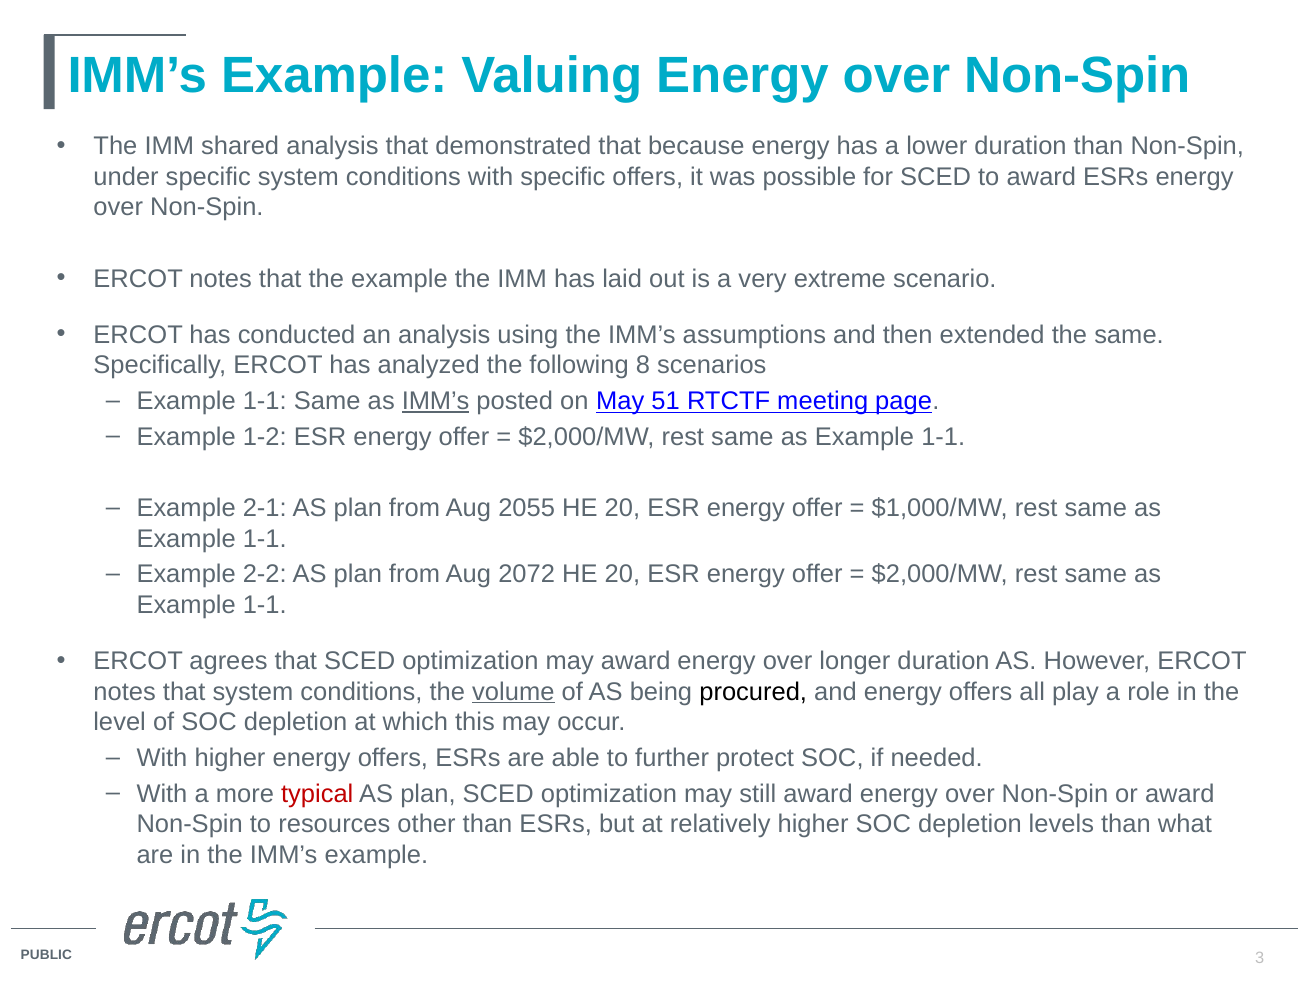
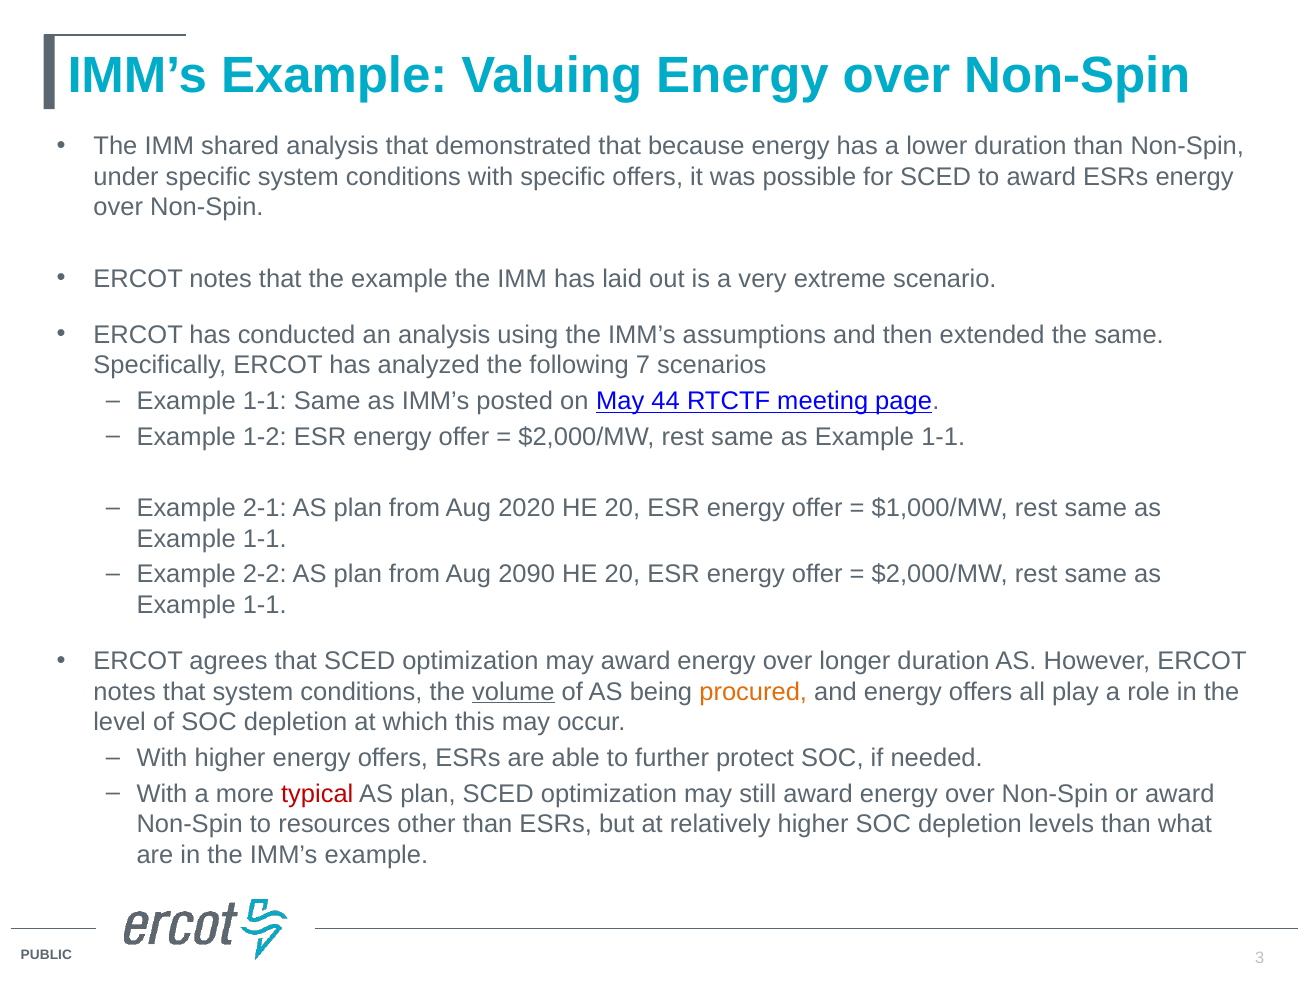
8: 8 -> 7
IMM’s at (436, 401) underline: present -> none
51: 51 -> 44
2055: 2055 -> 2020
2072: 2072 -> 2090
procured colour: black -> orange
